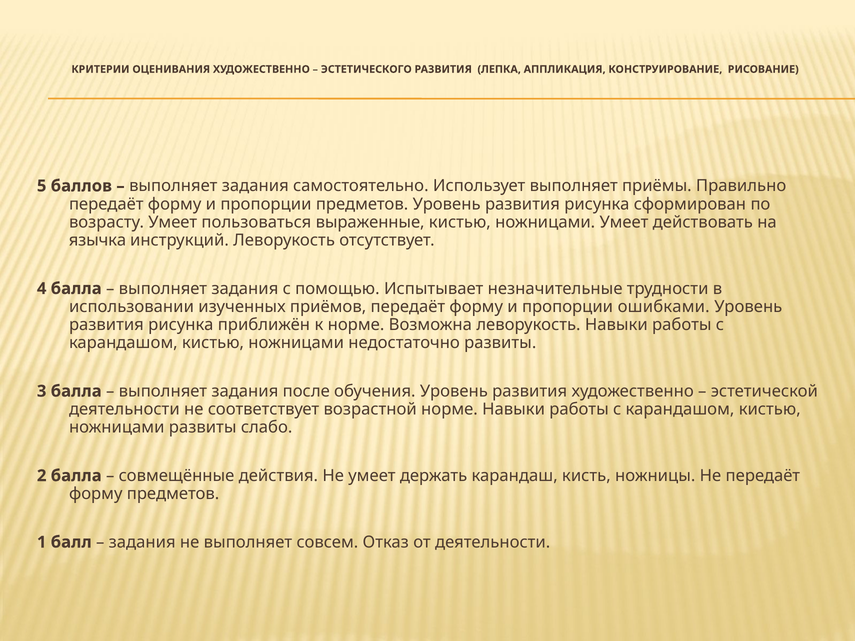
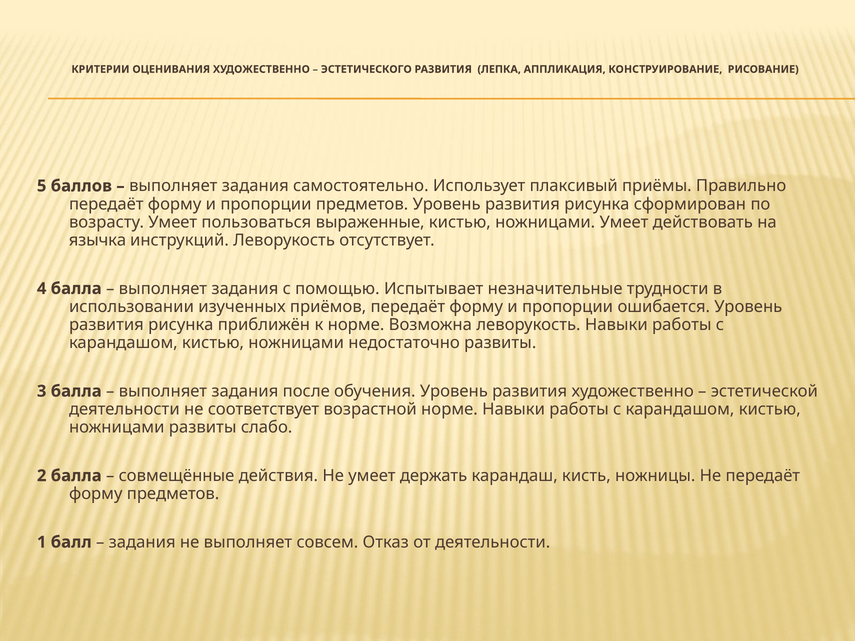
Использует выполняет: выполняет -> плаксивый
ошибками: ошибками -> ошибается
